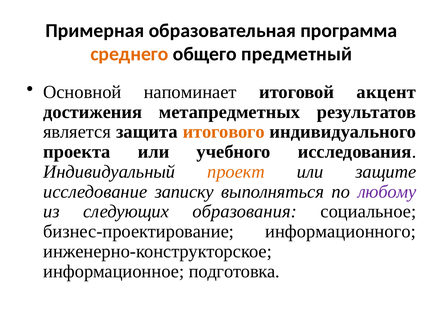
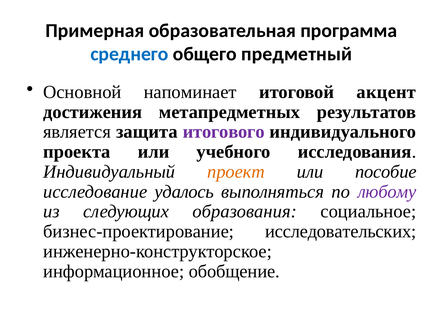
среднего colour: orange -> blue
итогового colour: orange -> purple
защите: защите -> пособие
записку: записку -> удалось
информационного: информационного -> исследовательских
подготовка: подготовка -> обобщение
